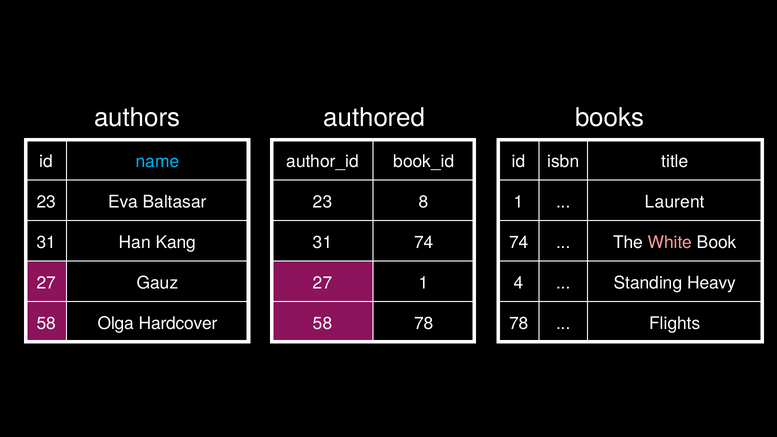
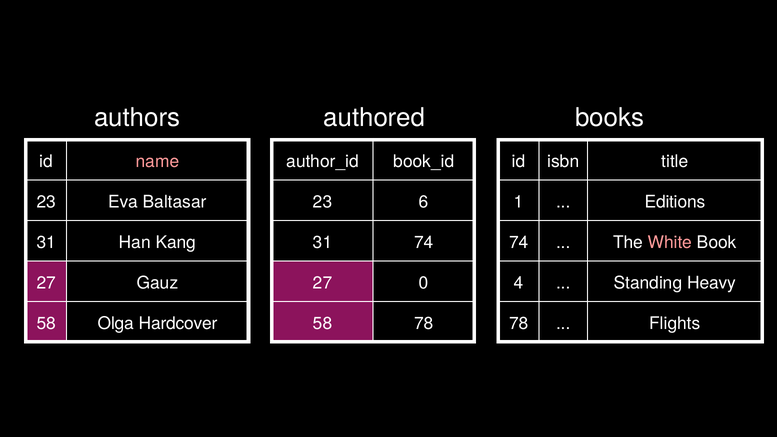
name colour: light blue -> pink
8: 8 -> 6
Laurent: Laurent -> Editions
27 1: 1 -> 0
